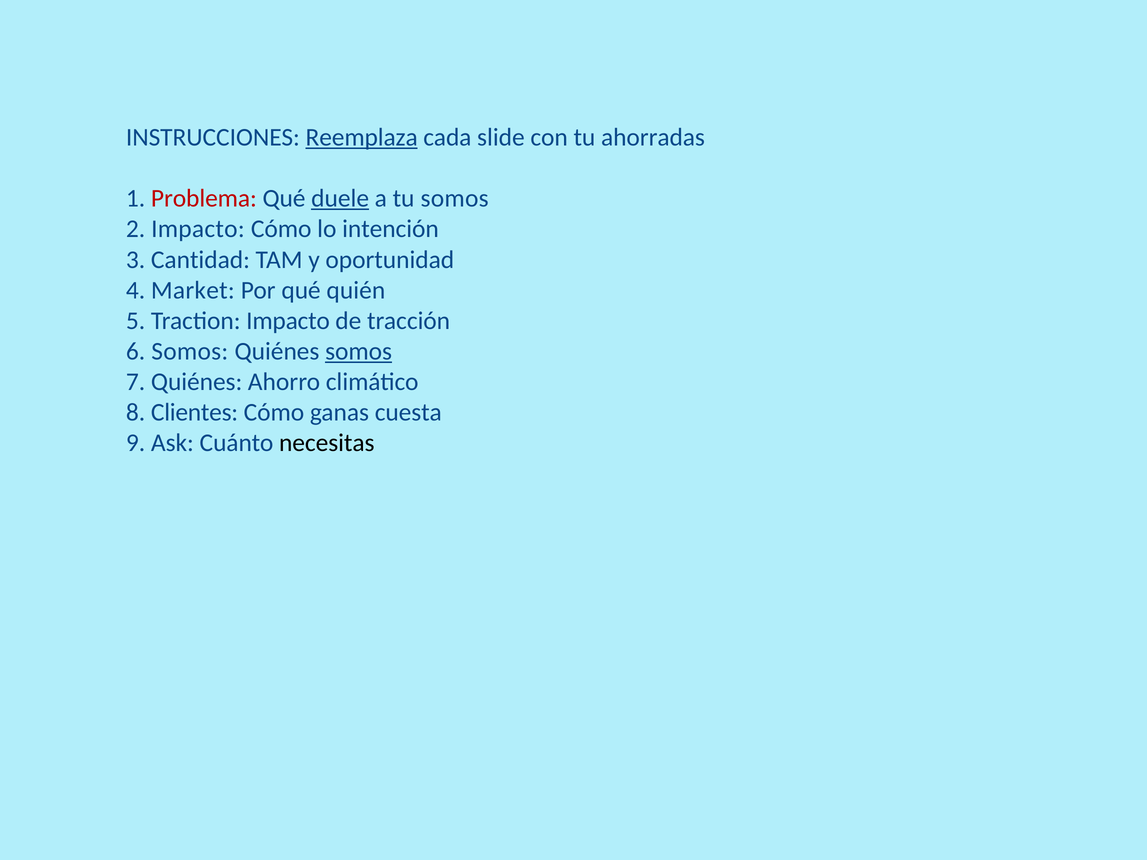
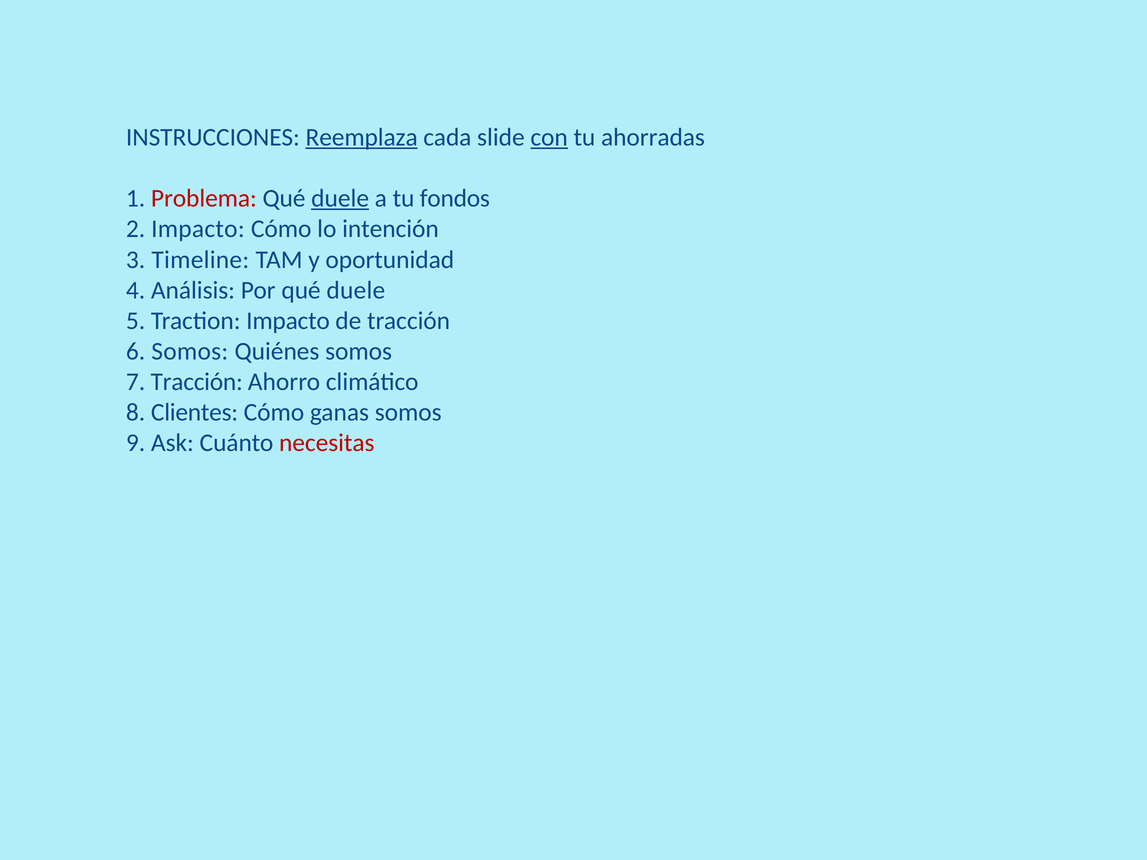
con underline: none -> present
tu somos: somos -> fondos
Cantidad: Cantidad -> Timeline
Market: Market -> Análisis
Por qué quién: quién -> duele
somos at (359, 351) underline: present -> none
7 Quiénes: Quiénes -> Tracción
ganas cuesta: cuesta -> somos
necesitas colour: black -> red
